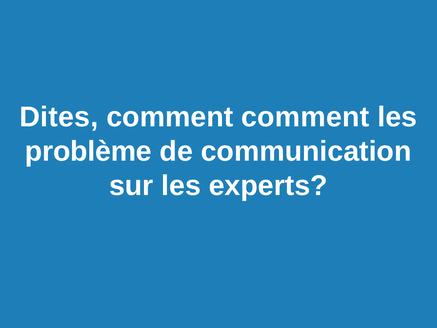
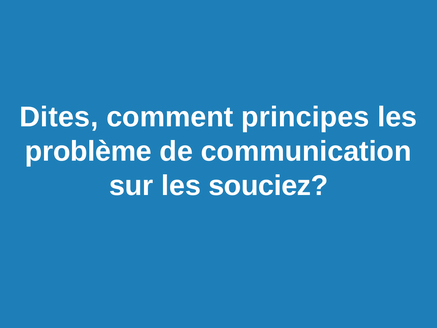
comment comment: comment -> principes
experts: experts -> souciez
